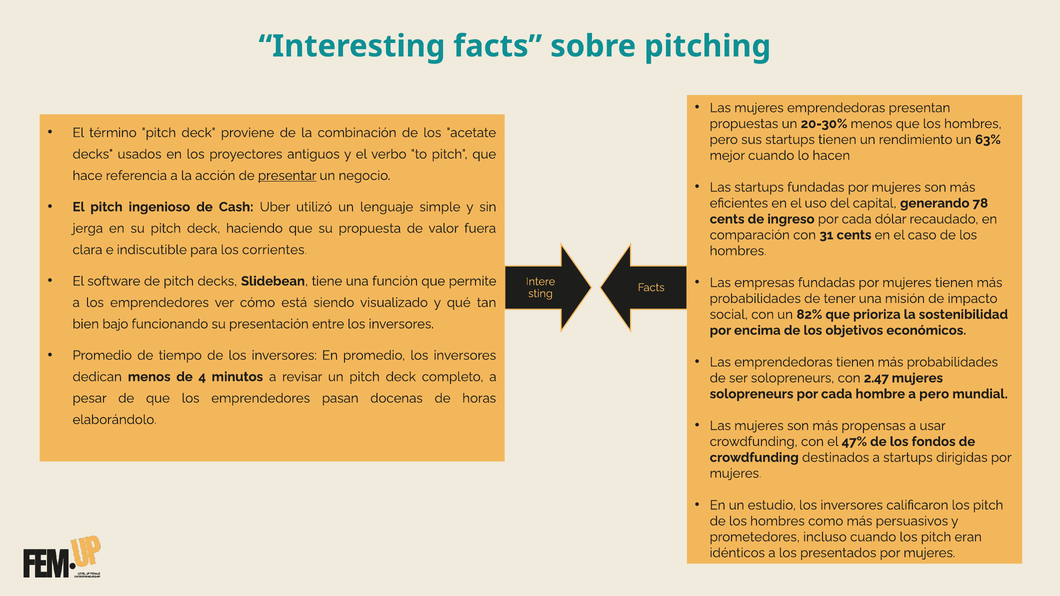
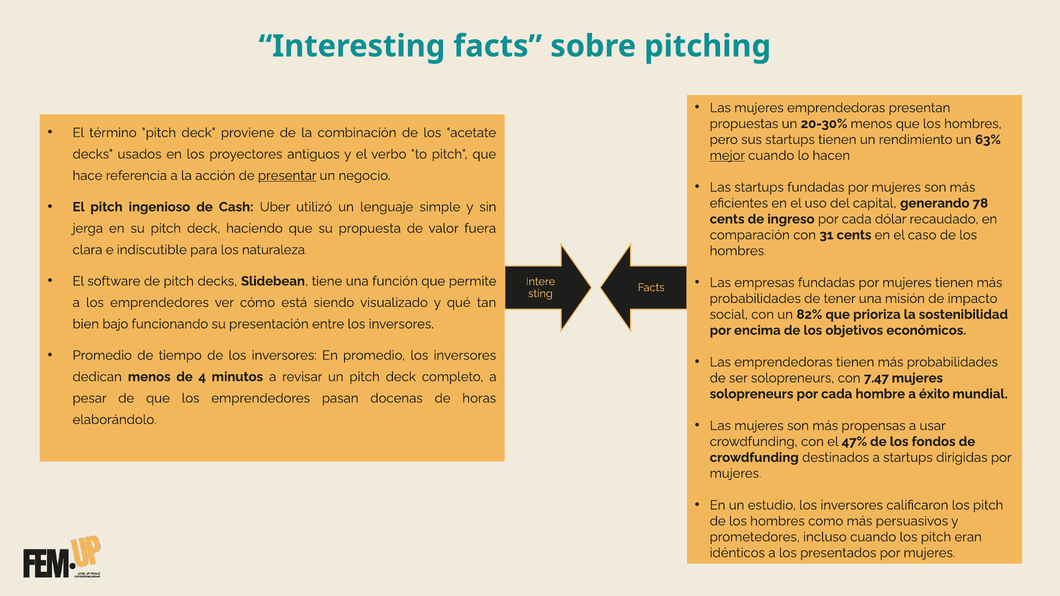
mejor underline: none -> present
corrientes: corrientes -> naturaleza
2.47: 2.47 -> 7.47
a pero: pero -> éxito
